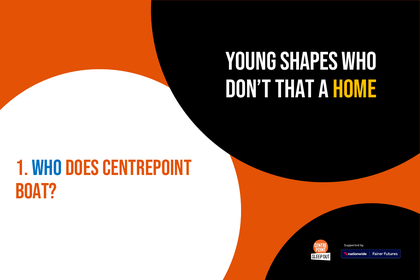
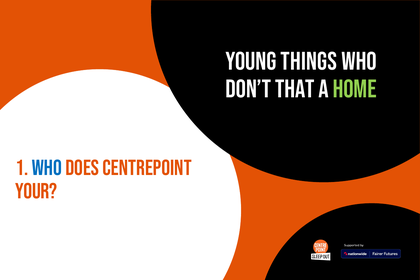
shapes: shapes -> things
home colour: yellow -> light green
boat: boat -> your
